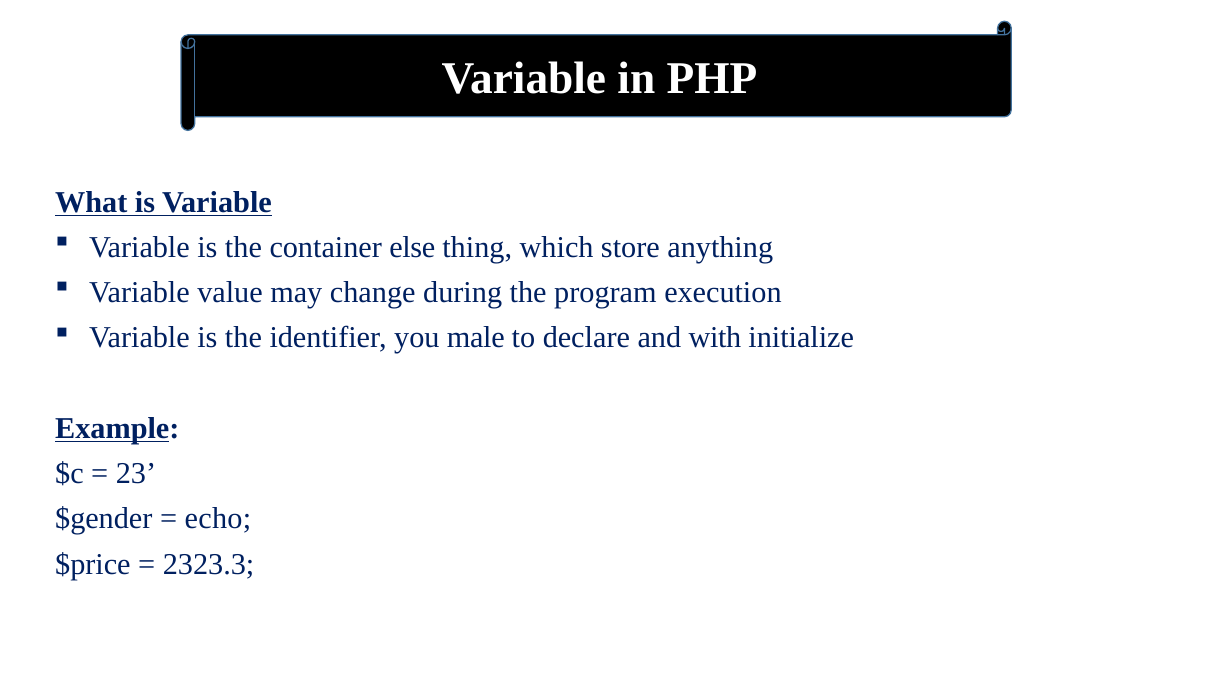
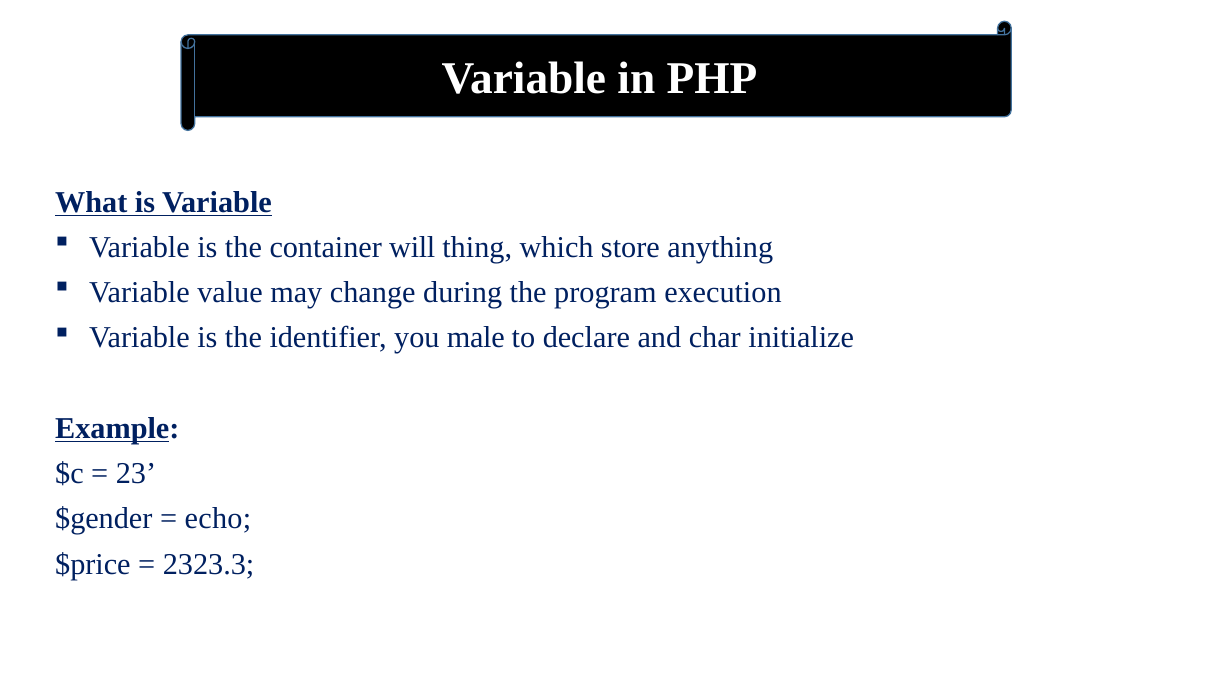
else: else -> will
with: with -> char
